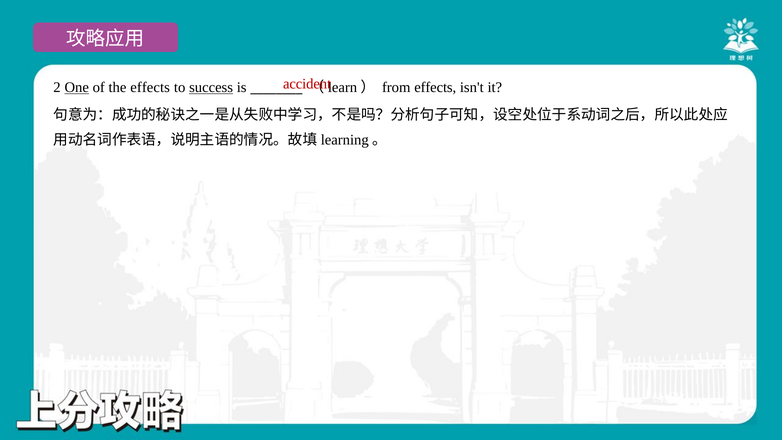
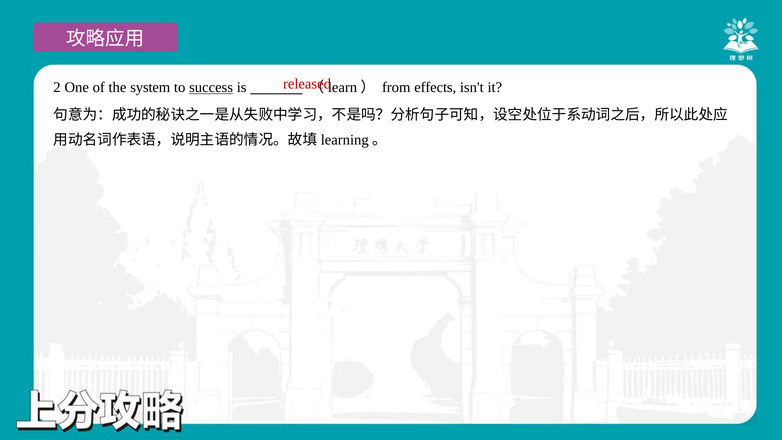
accident: accident -> released
One underline: present -> none
the effects: effects -> system
